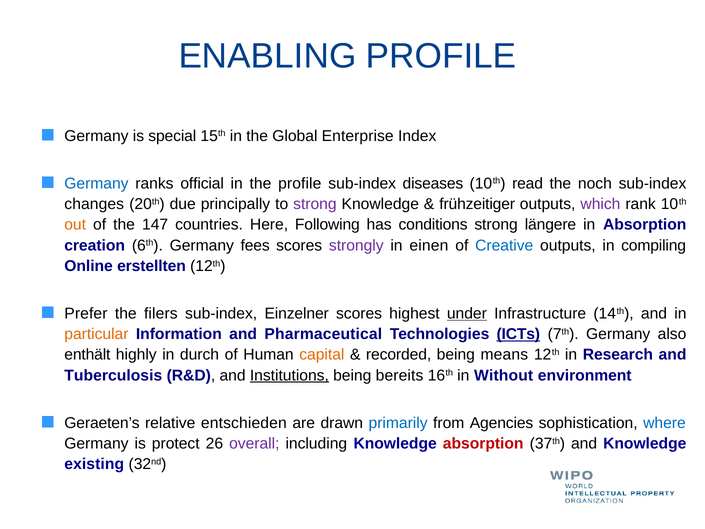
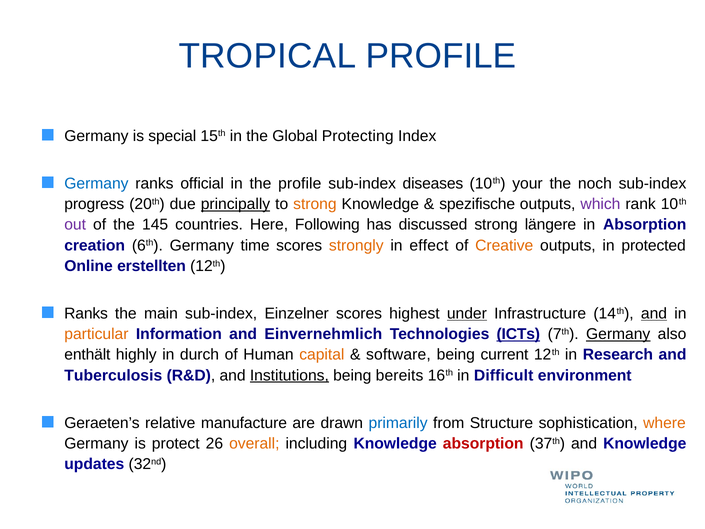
ENABLING: ENABLING -> TROPICAL
Enterprise: Enterprise -> Protecting
read: read -> your
changes: changes -> progress
principally underline: none -> present
strong at (315, 204) colour: purple -> orange
frühzeitiger: frühzeitiger -> spezifische
out colour: orange -> purple
147: 147 -> 145
conditions: conditions -> discussed
fees: fees -> time
strongly colour: purple -> orange
einen: einen -> effect
Creative colour: blue -> orange
compiling: compiling -> protected
Prefer at (86, 313): Prefer -> Ranks
filers: filers -> main
and at (654, 313) underline: none -> present
Pharmaceutical: Pharmaceutical -> Einvernehmlich
Germany at (618, 334) underline: none -> present
recorded: recorded -> software
means: means -> current
Without: Without -> Difficult
entschieden: entschieden -> manufacture
Agencies: Agencies -> Structure
where colour: blue -> orange
overall colour: purple -> orange
existing: existing -> updates
